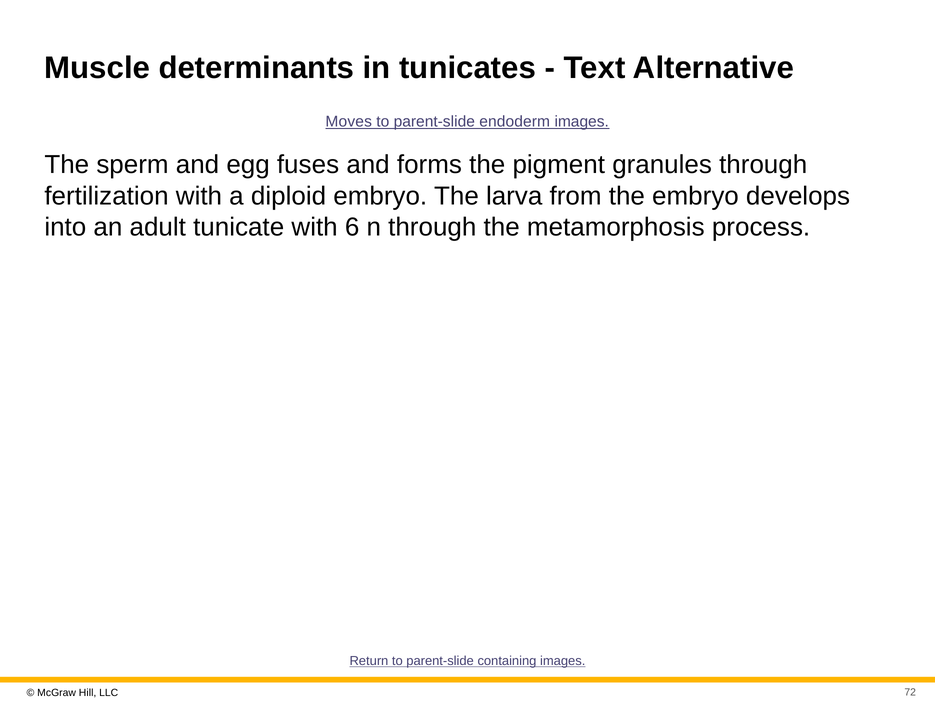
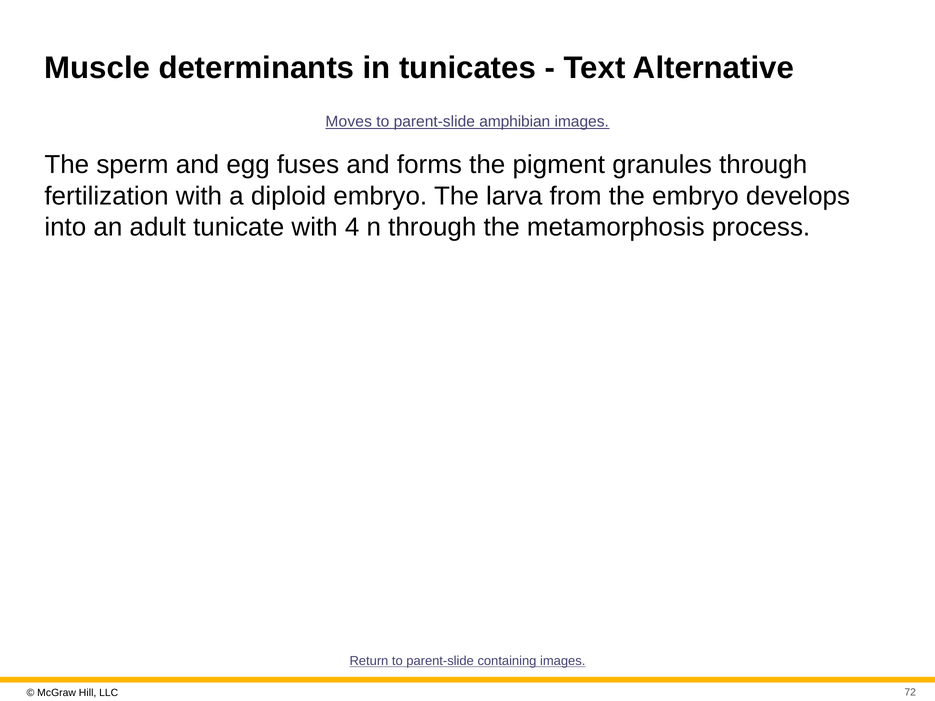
endoderm: endoderm -> amphibian
6: 6 -> 4
